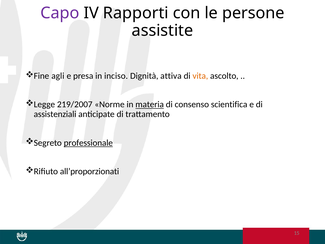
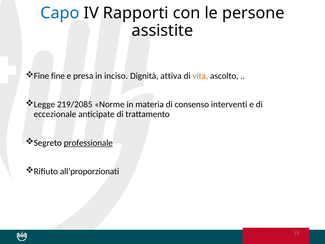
Capo colour: purple -> blue
Fine agli: agli -> fine
219/2007: 219/2007 -> 219/2085
materia underline: present -> none
scientifica: scientifica -> interventi
assistenziali: assistenziali -> eccezionale
